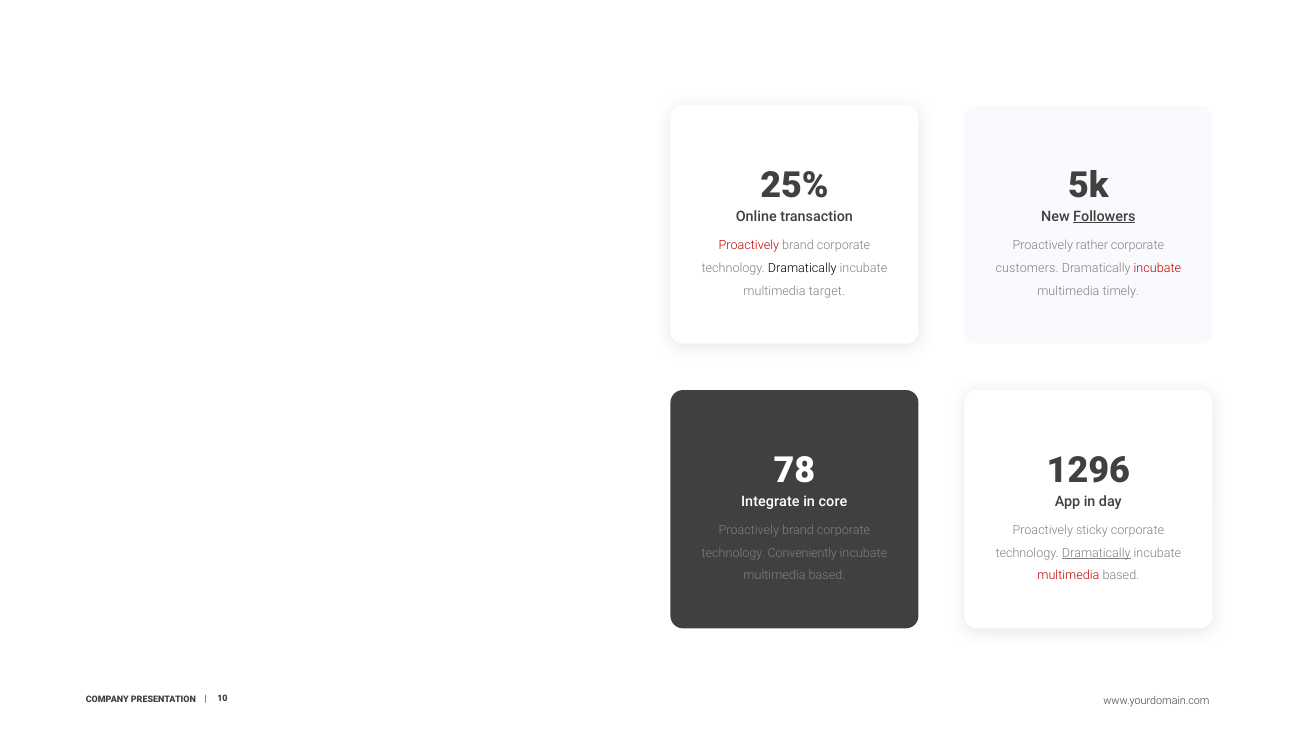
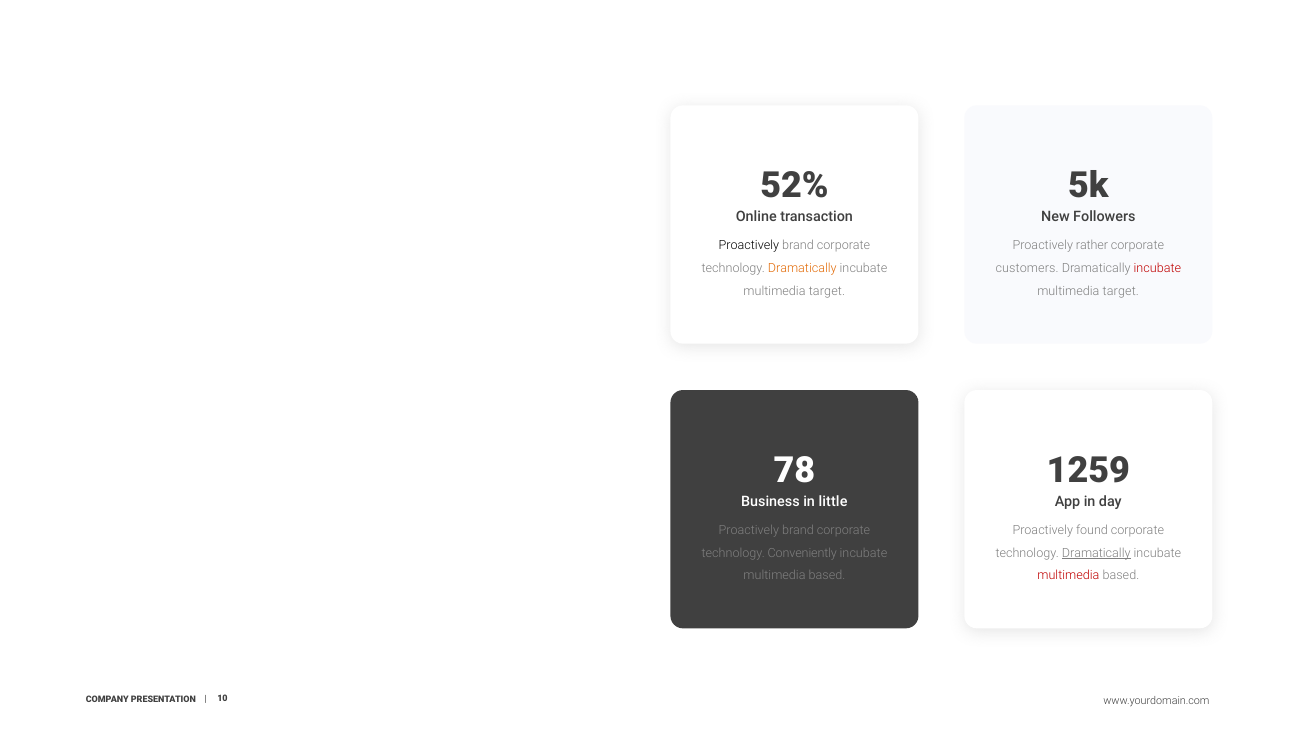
25%: 25% -> 52%
Followers underline: present -> none
Proactively at (749, 245) colour: red -> black
Dramatically at (802, 268) colour: black -> orange
timely at (1121, 291): timely -> target
1296: 1296 -> 1259
Integrate: Integrate -> Business
core: core -> little
sticky: sticky -> found
